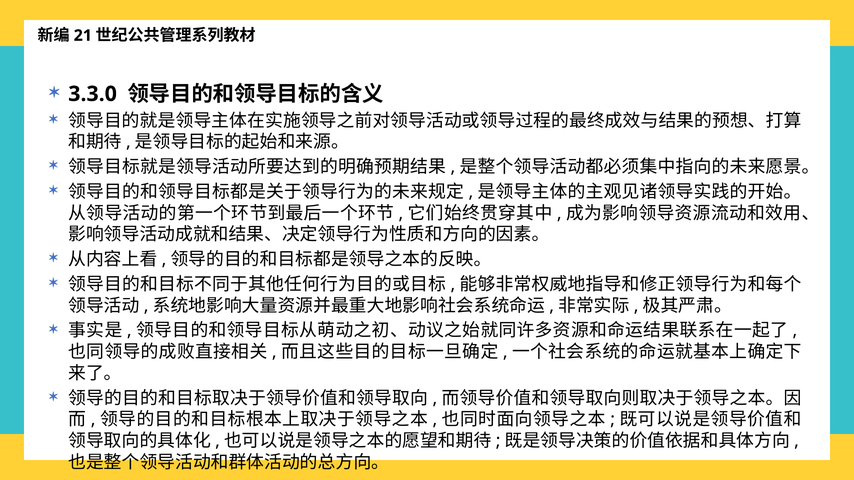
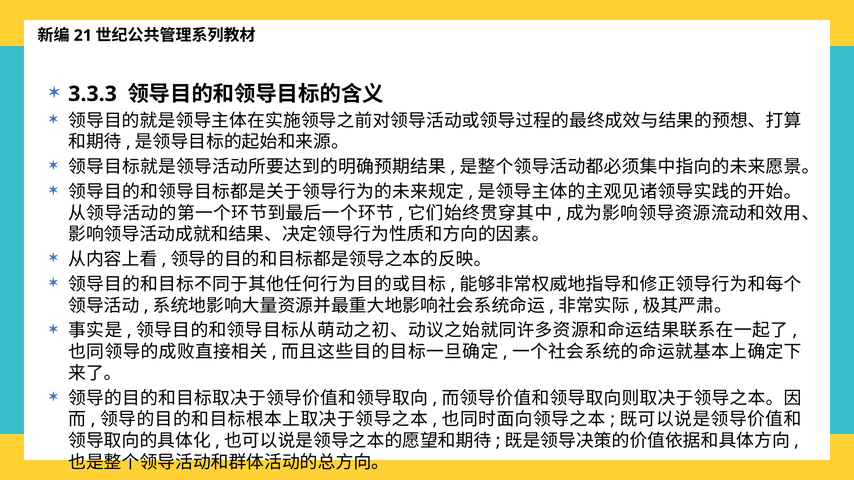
3.3.0: 3.3.0 -> 3.3.3
